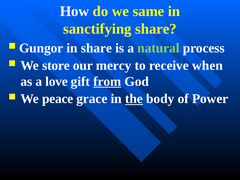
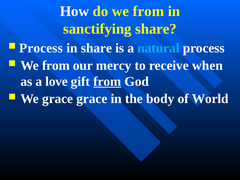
do we same: same -> from
Gungor at (41, 48): Gungor -> Process
natural colour: light green -> light blue
store at (56, 65): store -> from
We peace: peace -> grace
the underline: present -> none
Power: Power -> World
